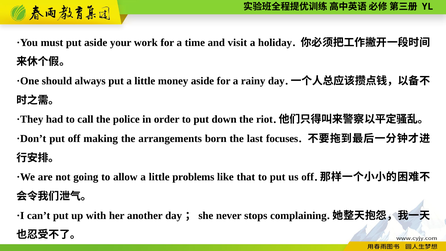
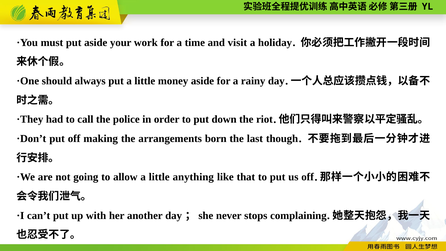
focuses: focuses -> though
problems: problems -> anything
